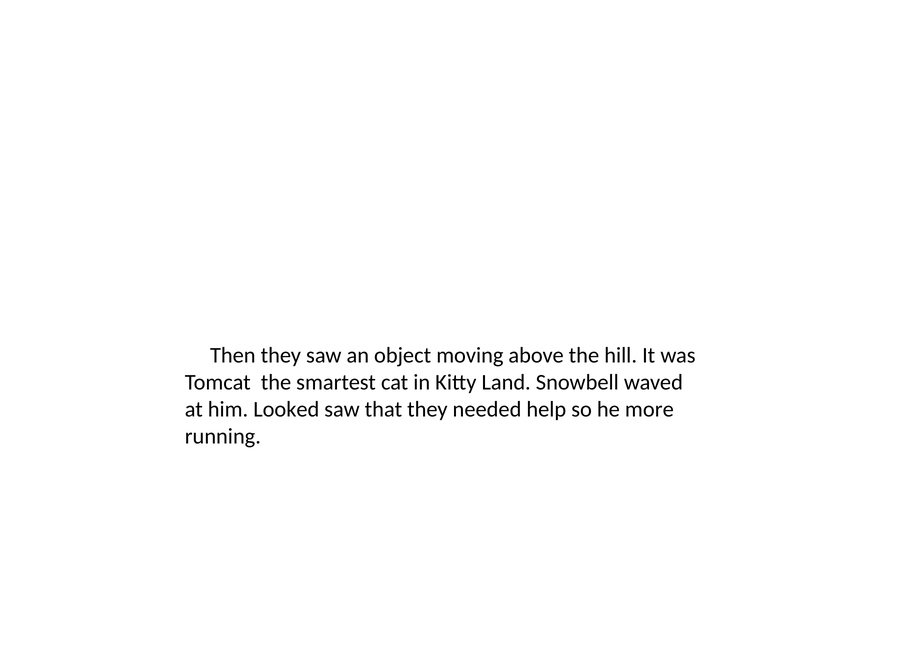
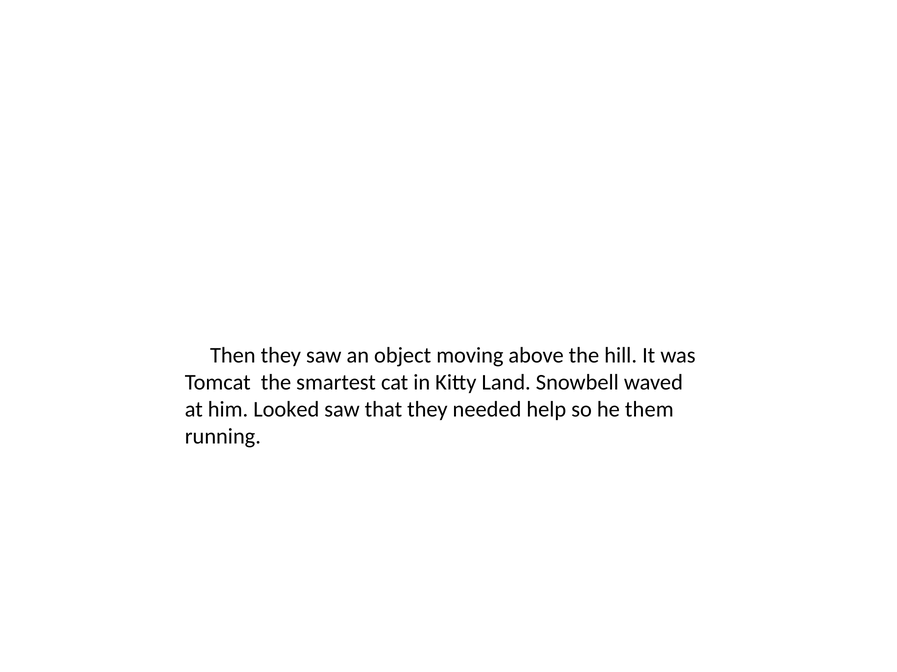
more: more -> them
